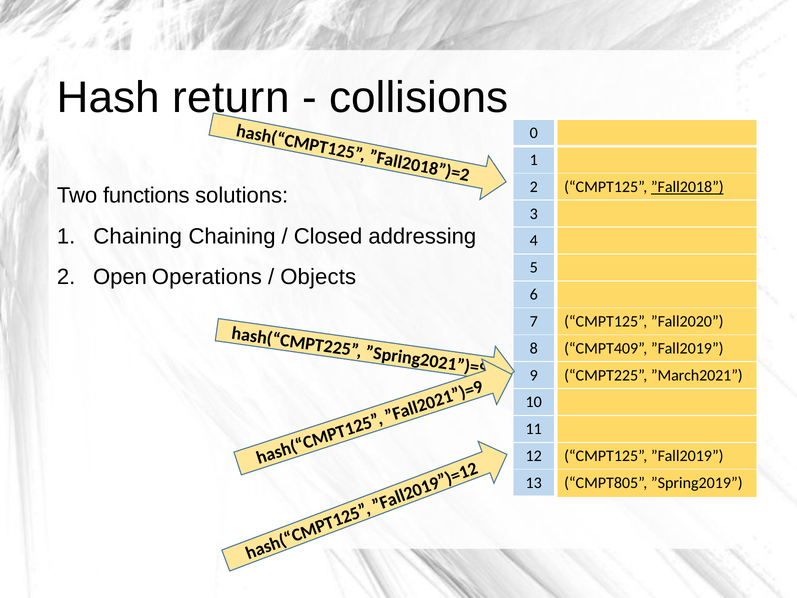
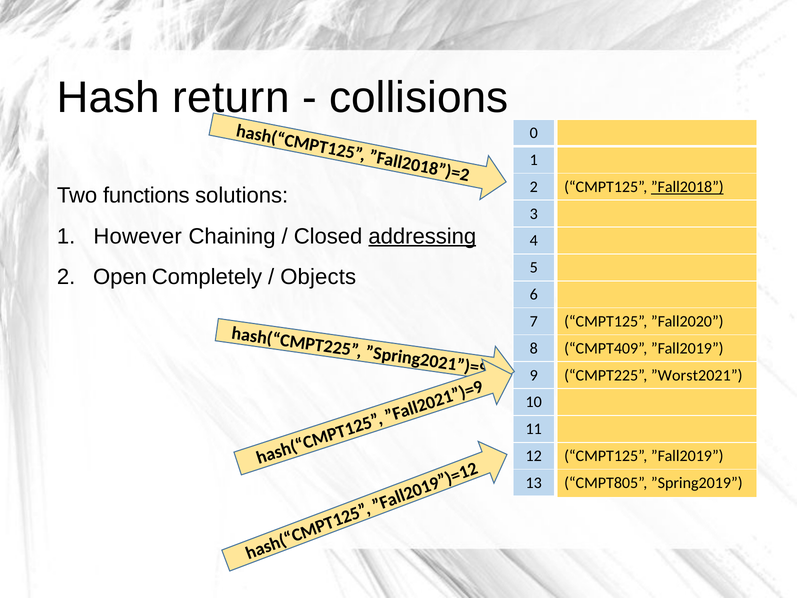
1 Chaining: Chaining -> However
addressing underline: none -> present
Operations: Operations -> Completely
”March2021: ”March2021 -> ”Worst2021
